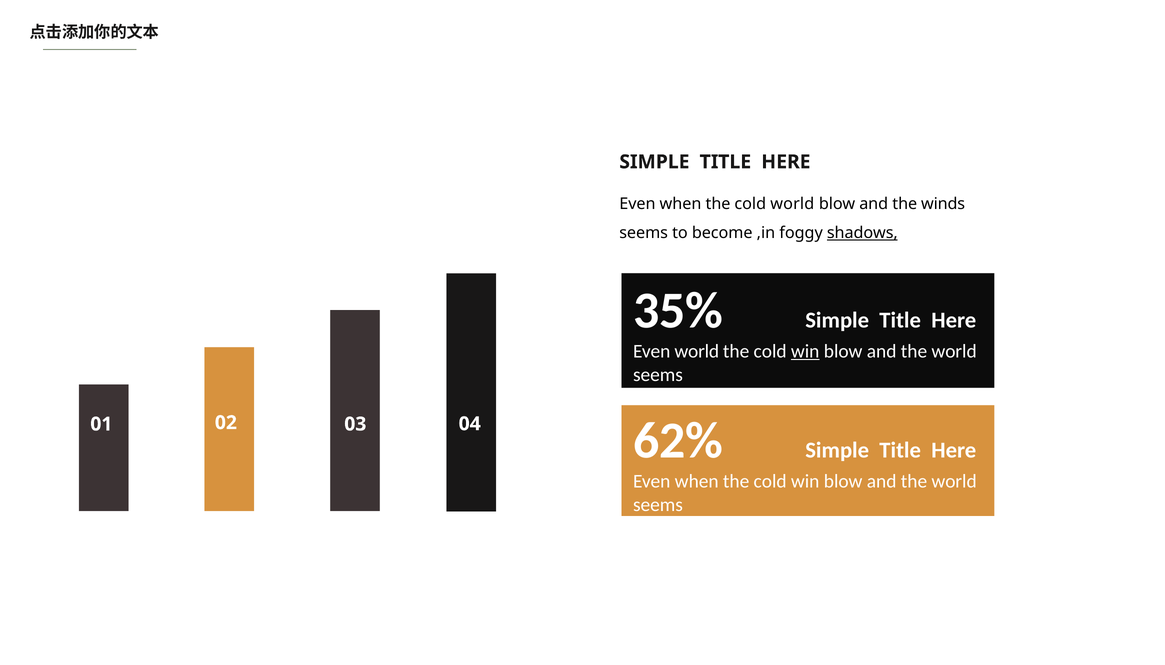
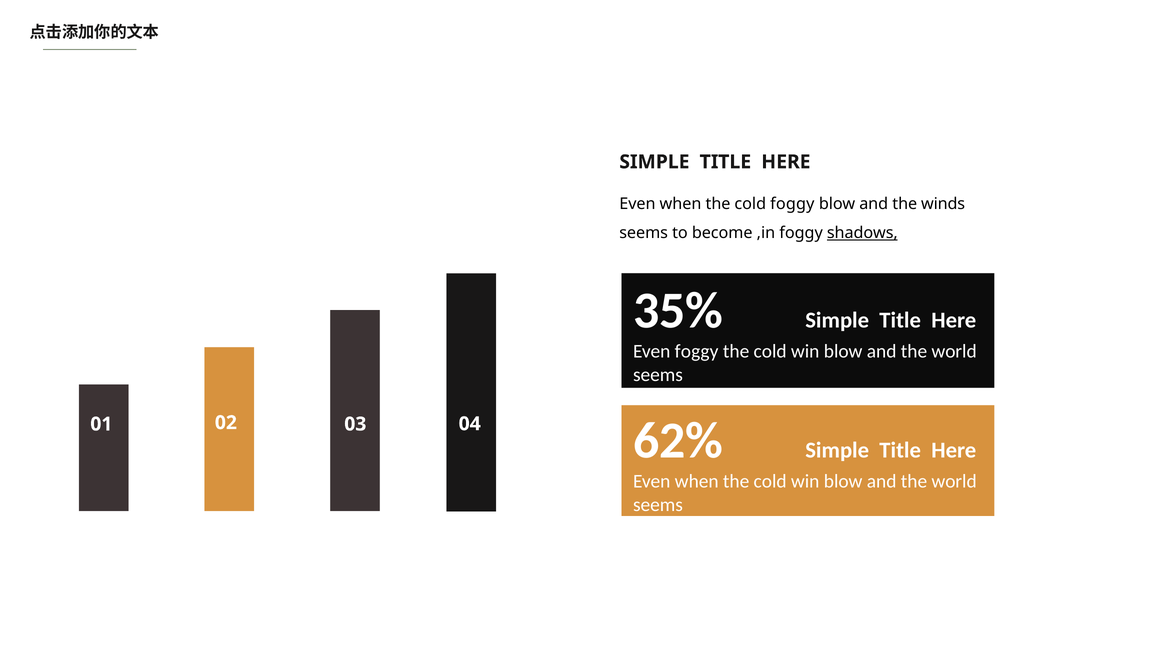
cold world: world -> foggy
Even world: world -> foggy
win at (805, 351) underline: present -> none
